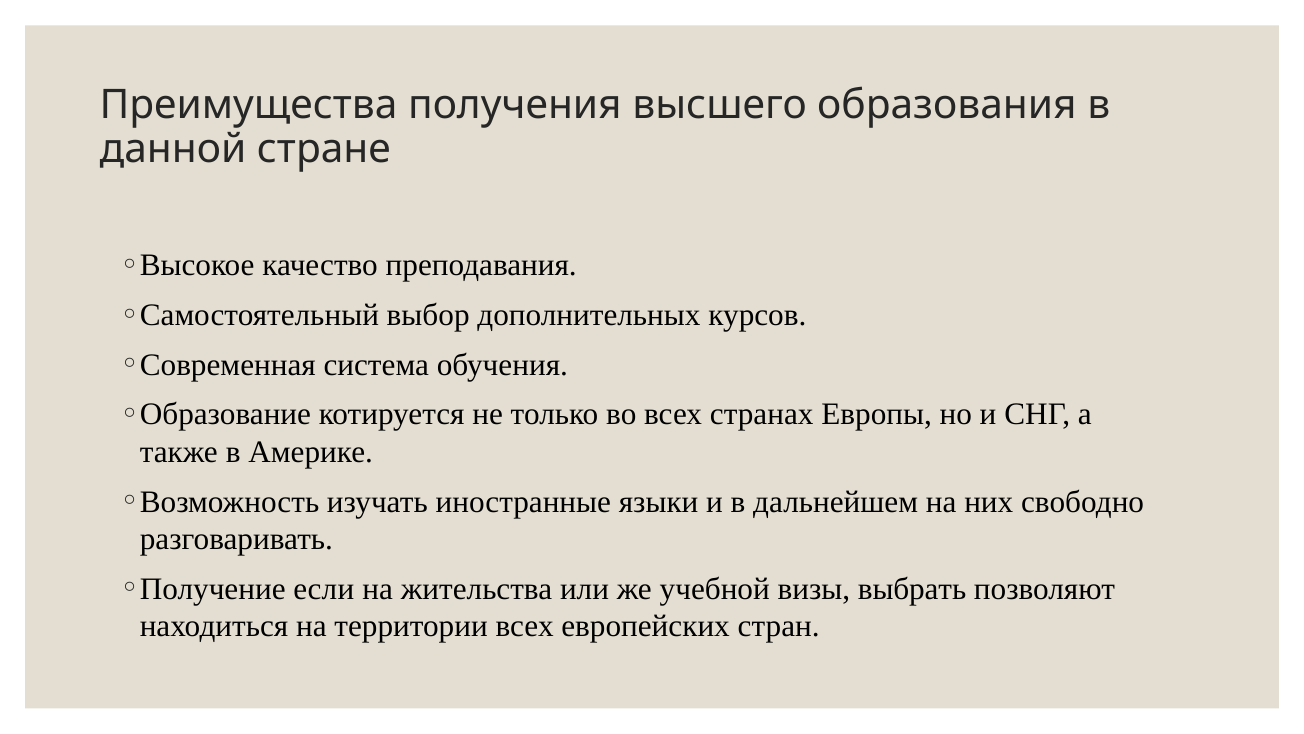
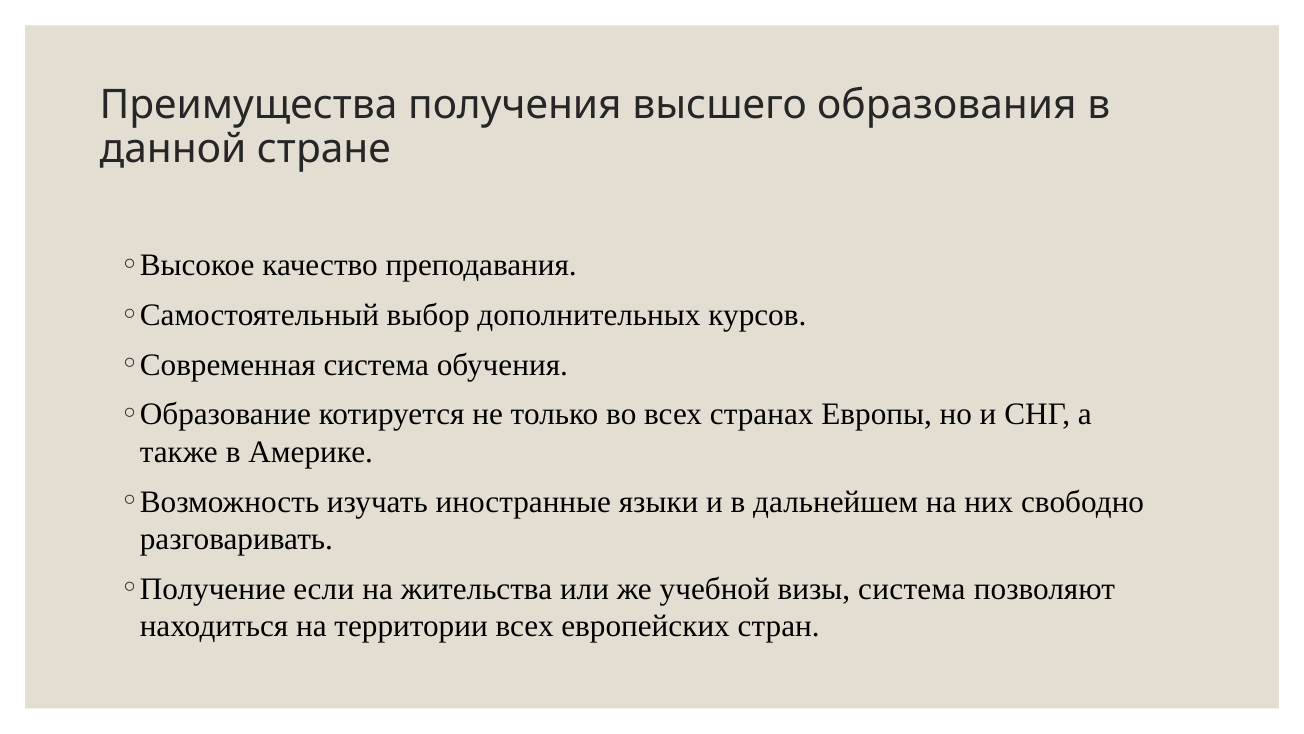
визы выбрать: выбрать -> система
